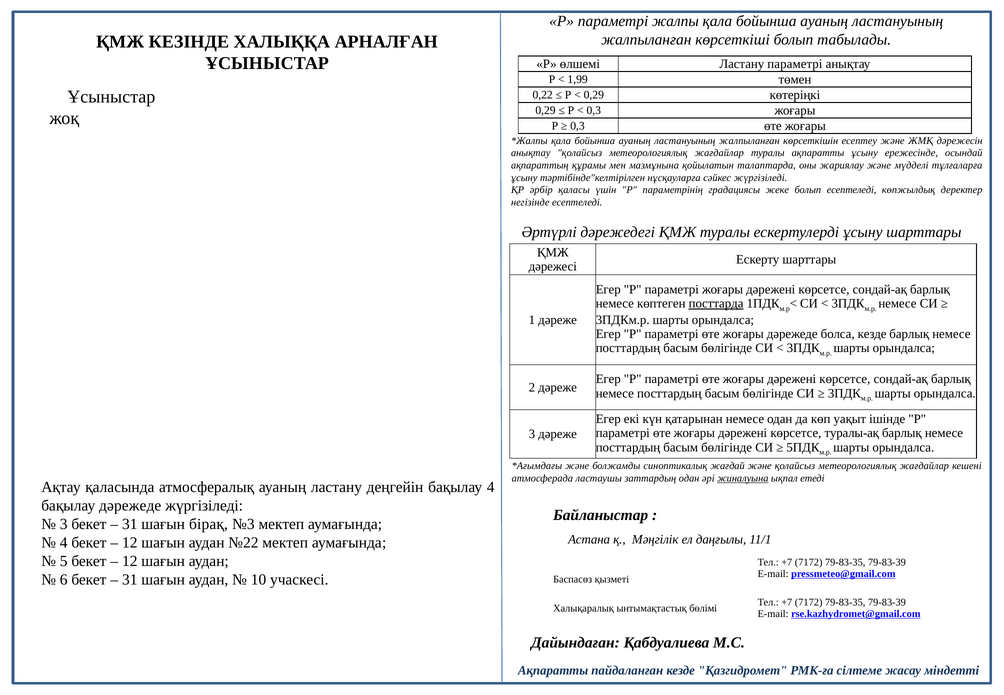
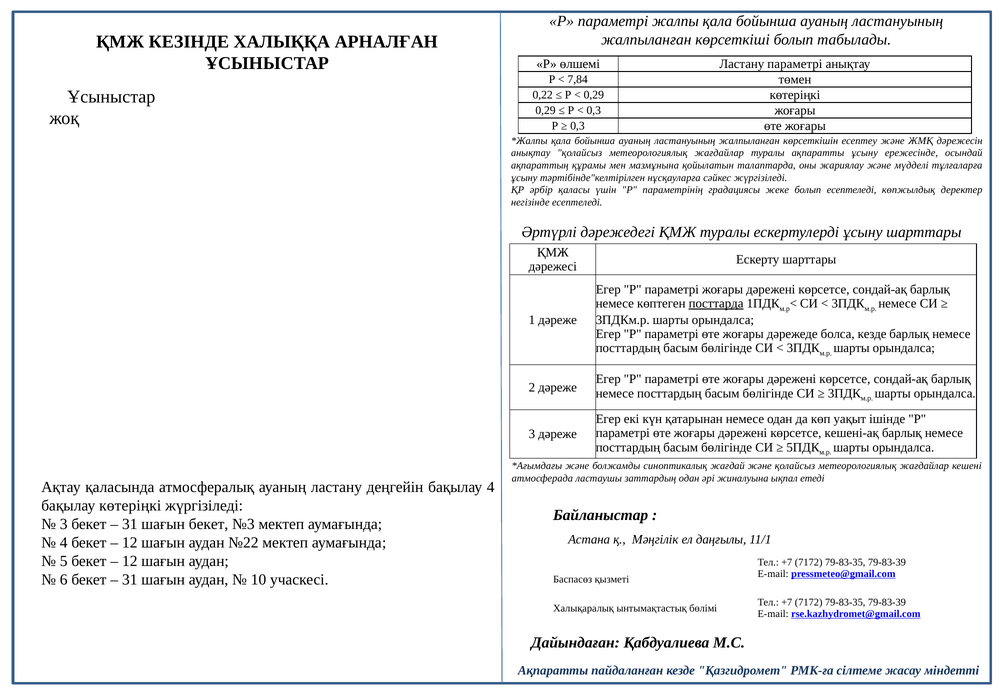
1,99: 1,99 -> 7,84
туралы-ақ: туралы-ақ -> кешені-ақ
жиналуына underline: present -> none
бақылау дәрежеде: дәрежеде -> көтеріңкі
шағын бірақ: бірақ -> бекет
